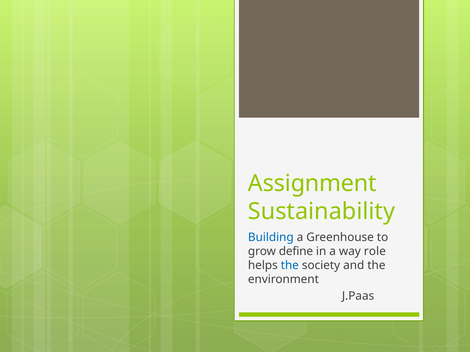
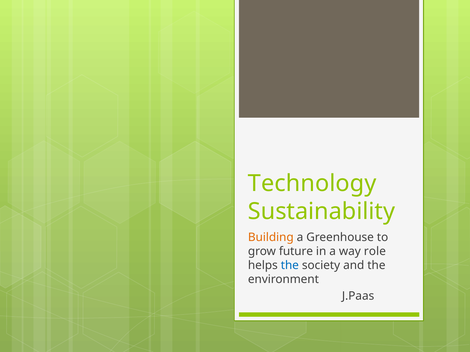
Assignment: Assignment -> Technology
Building colour: blue -> orange
define: define -> future
